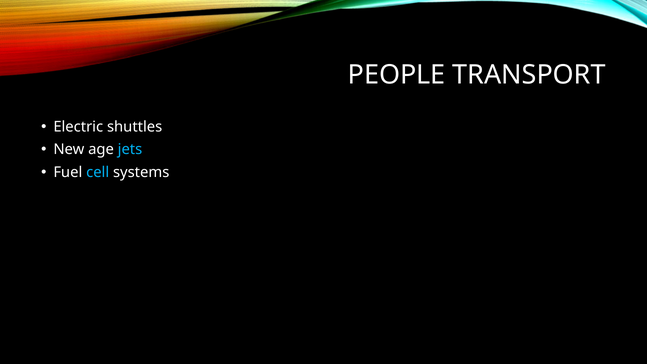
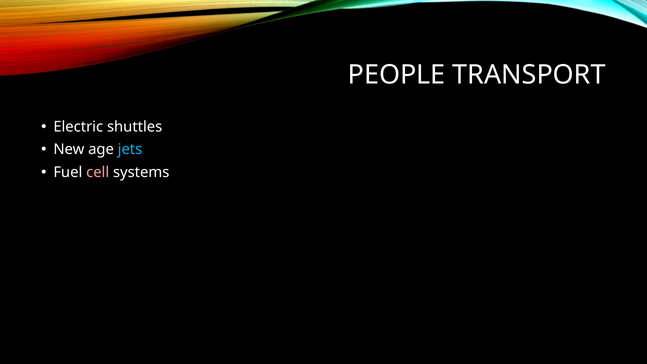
cell colour: light blue -> pink
